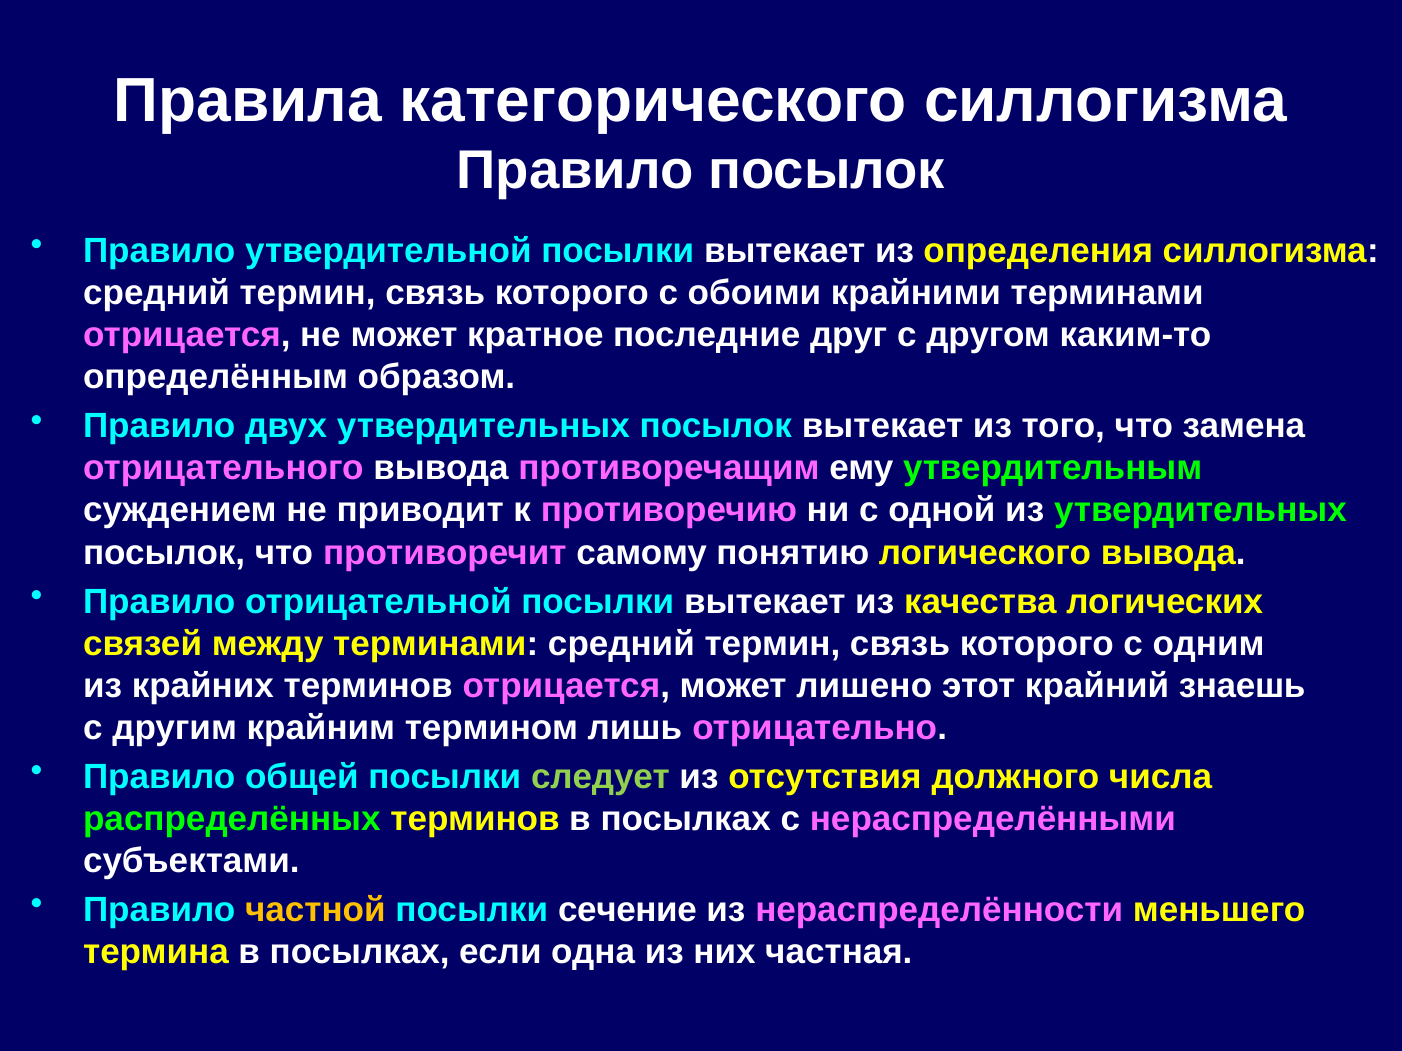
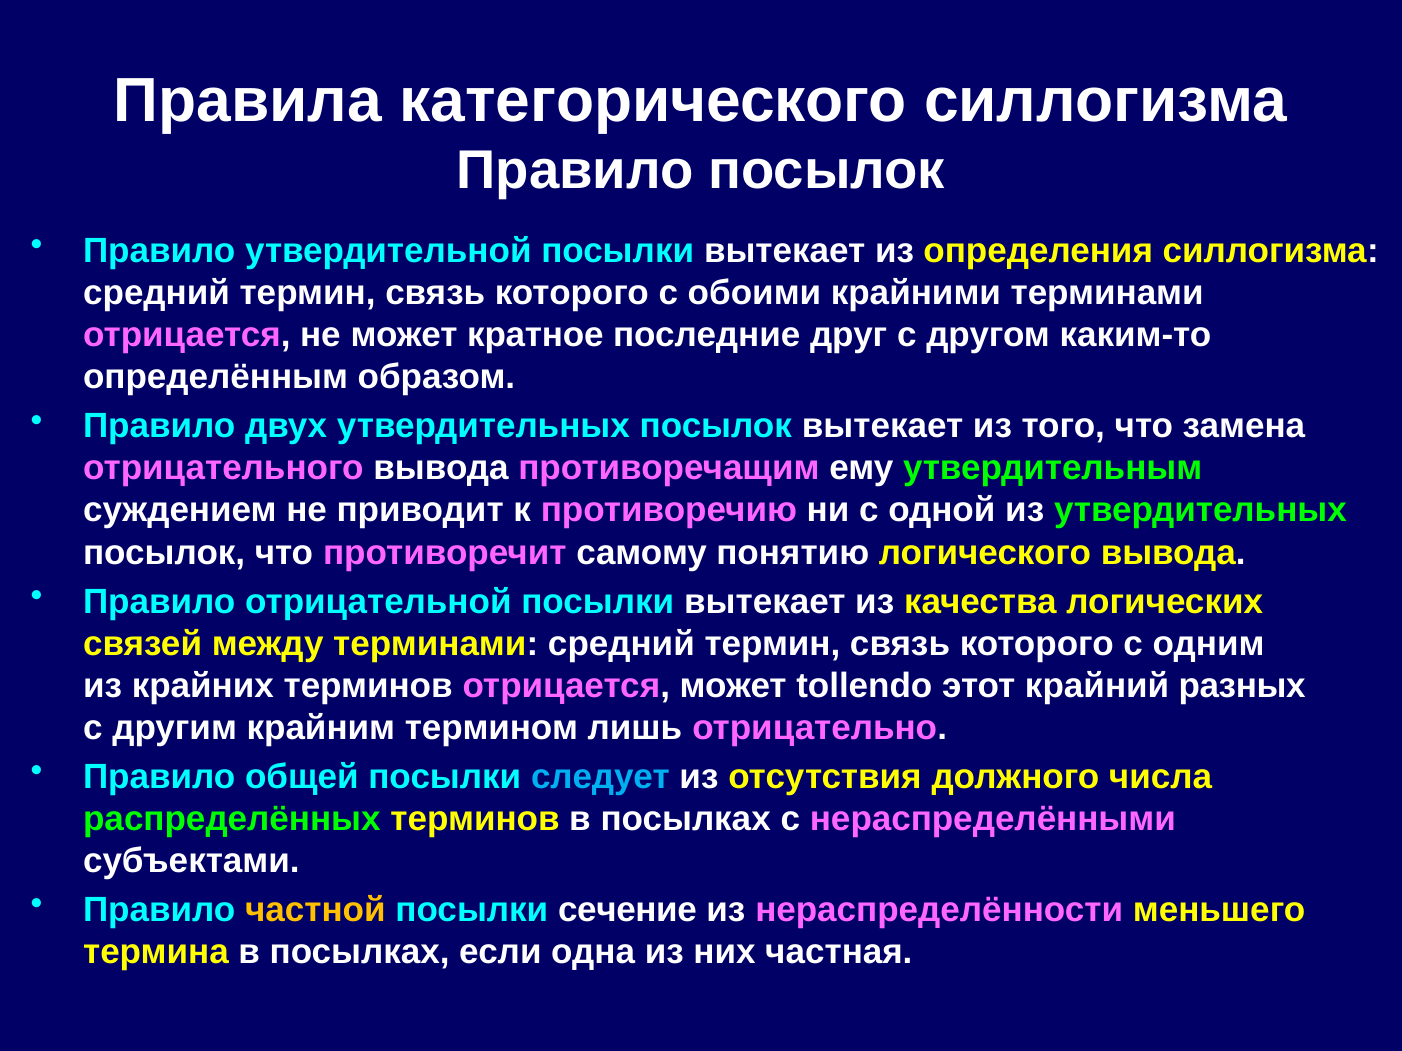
лишено: лишено -> tollendo
знаешь: знаешь -> разных
следует colour: light green -> light blue
